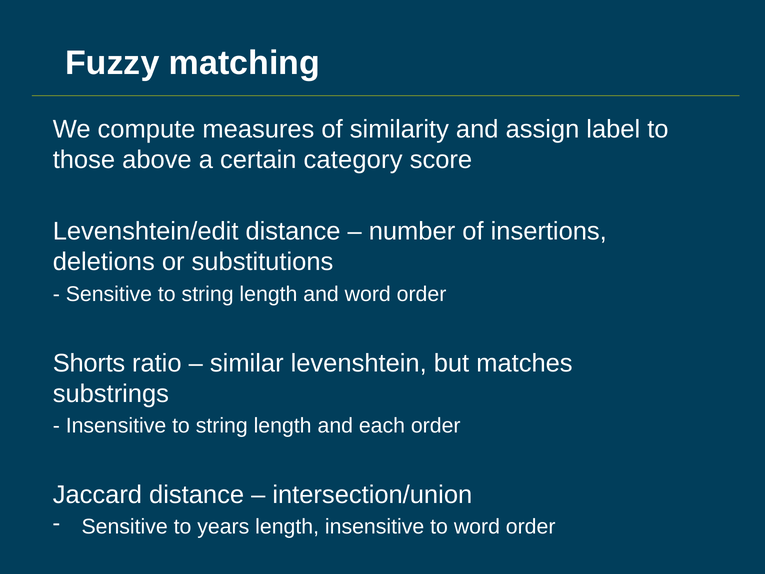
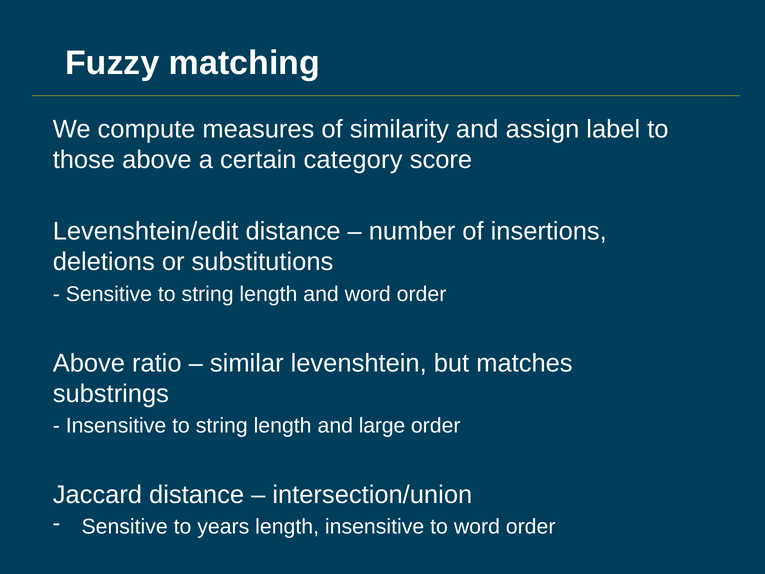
Shorts at (89, 363): Shorts -> Above
each: each -> large
